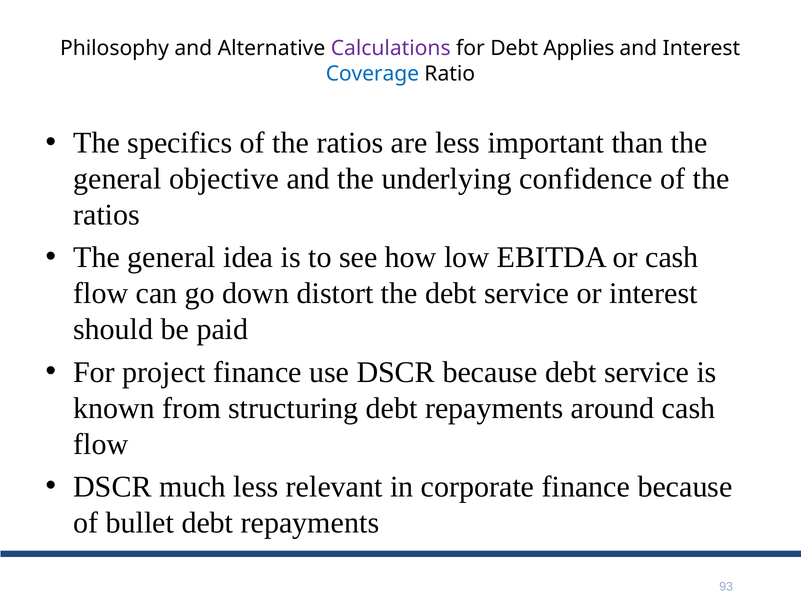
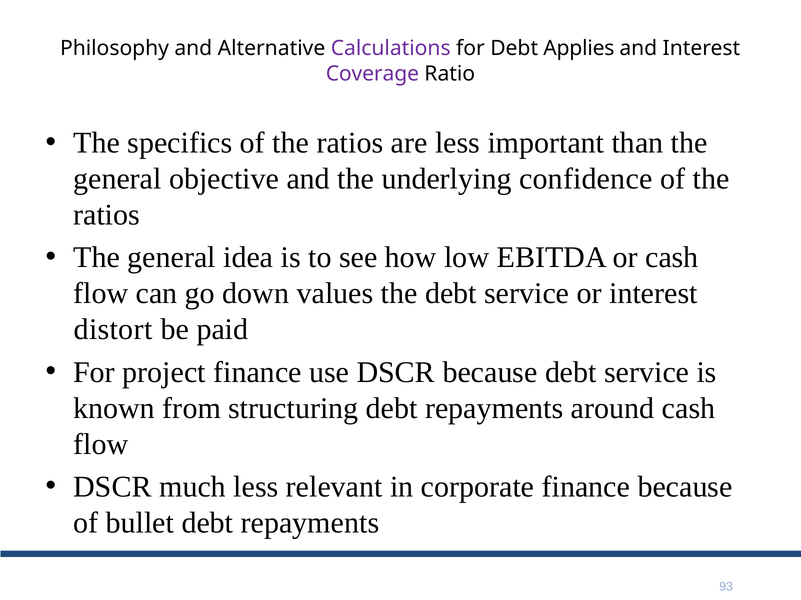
Coverage colour: blue -> purple
distort: distort -> values
should: should -> distort
